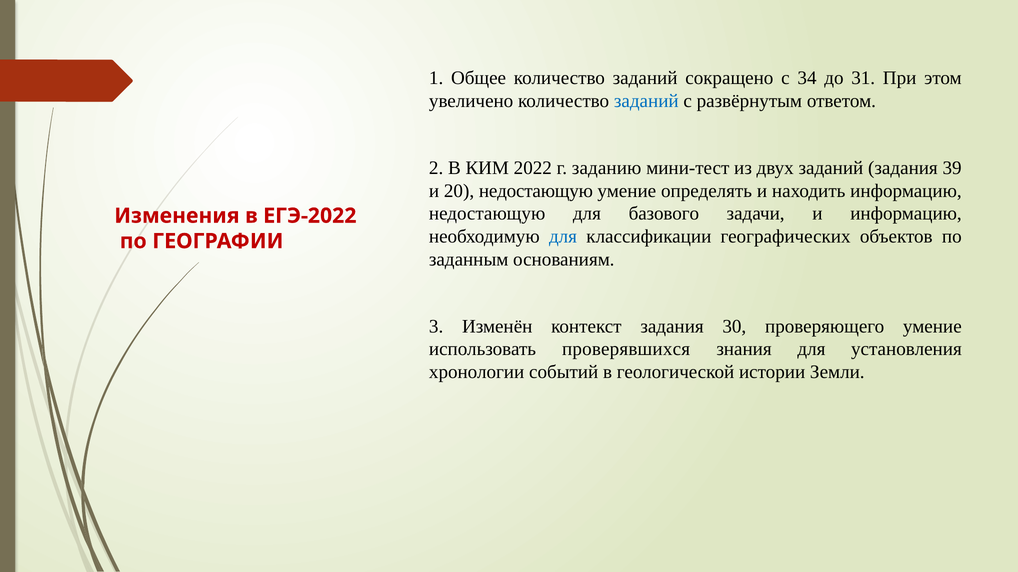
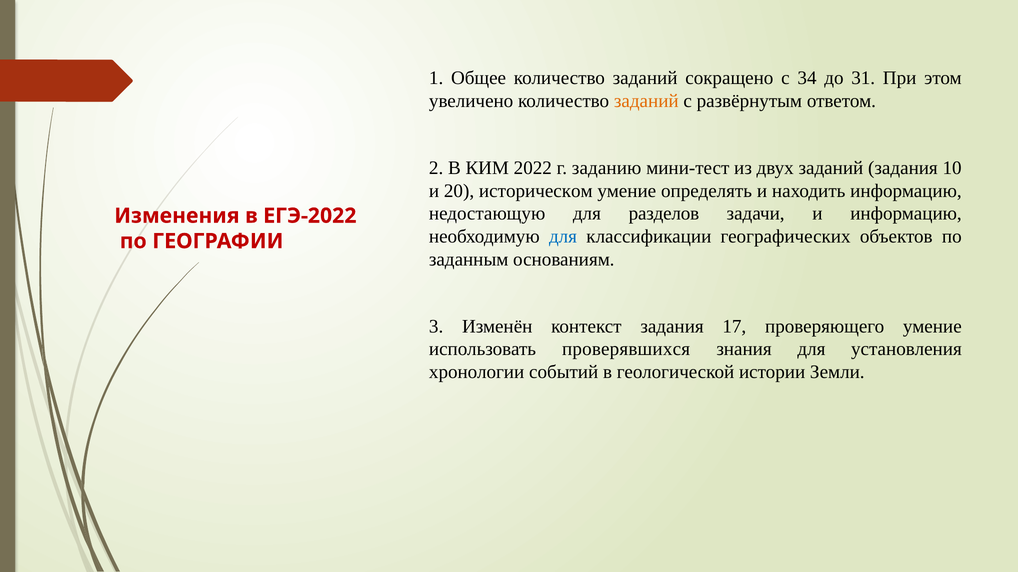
заданий at (646, 101) colour: blue -> orange
39: 39 -> 10
20 недостающую: недостающую -> историческом
базового: базового -> разделов
30: 30 -> 17
